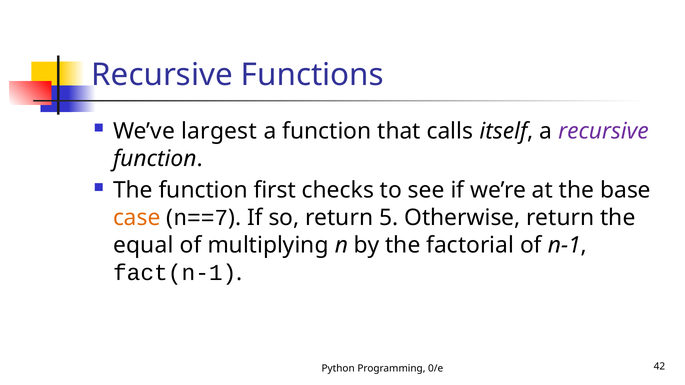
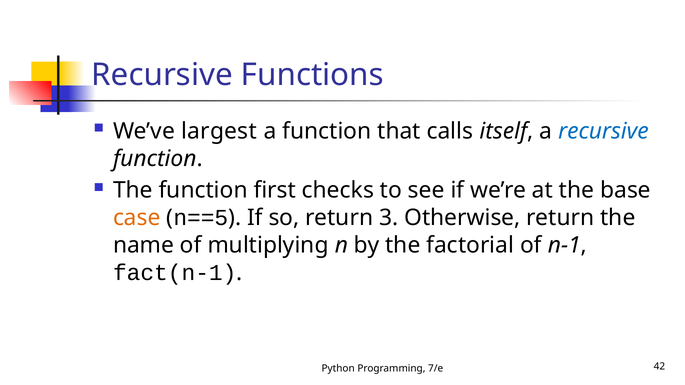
recursive at (603, 131) colour: purple -> blue
n==7: n==7 -> n==5
5: 5 -> 3
equal: equal -> name
0/e: 0/e -> 7/e
